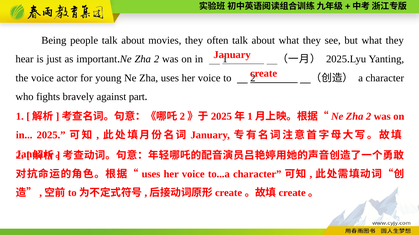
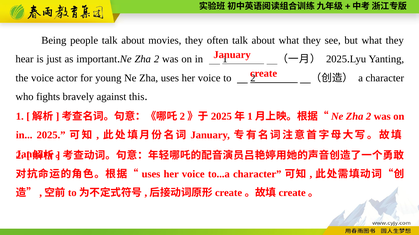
part: part -> this
